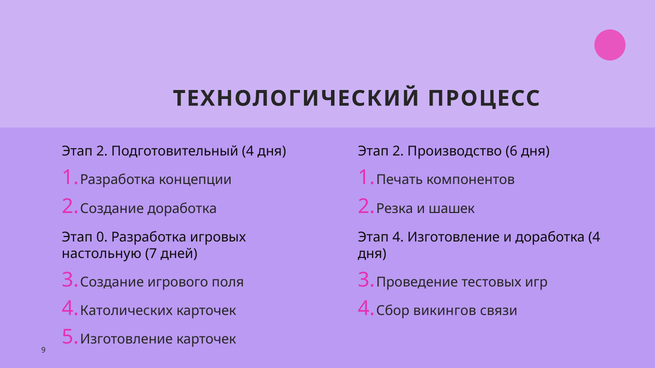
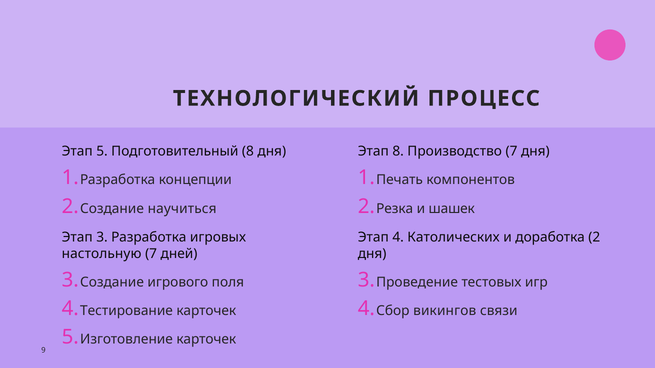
2 at (102, 151): 2 -> 5
Подготовительный 4: 4 -> 8
2 at (398, 151): 2 -> 8
Производство 6: 6 -> 7
Создание доработка: доработка -> научиться
4 Изготовление: Изготовление -> Католических
доработка 4: 4 -> 2
Этап 0: 0 -> 3
Католических: Католических -> Тестирование
